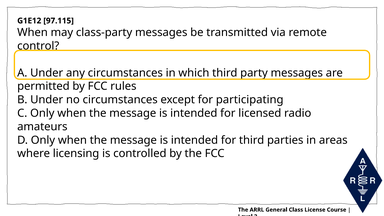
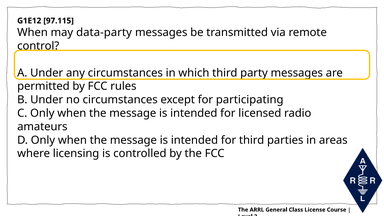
class-party: class-party -> data-party
